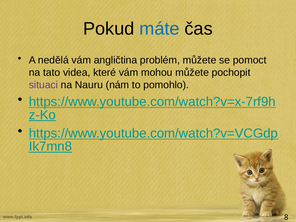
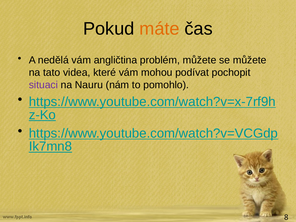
máte colour: blue -> orange
se pomoct: pomoct -> můžete
mohou můžete: můžete -> podívat
